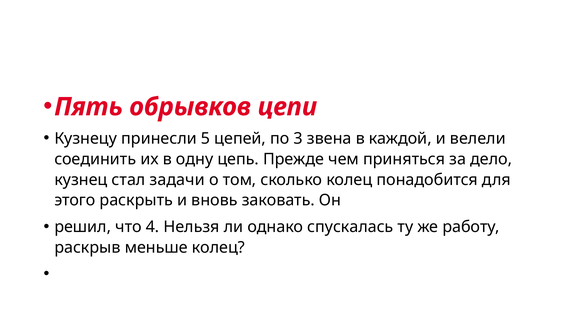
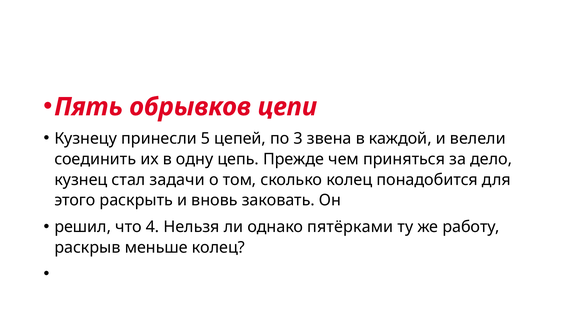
спускалась: спускалась -> пятёрками
